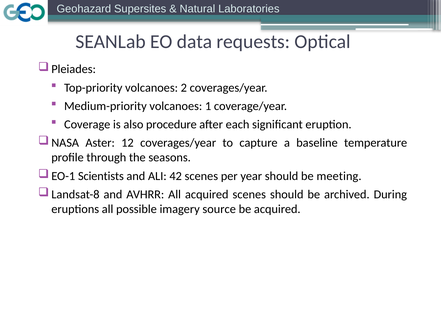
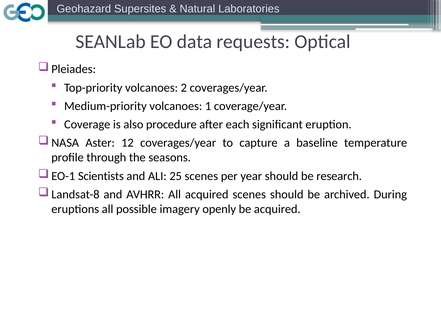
42: 42 -> 25
meeting: meeting -> research
source: source -> openly
